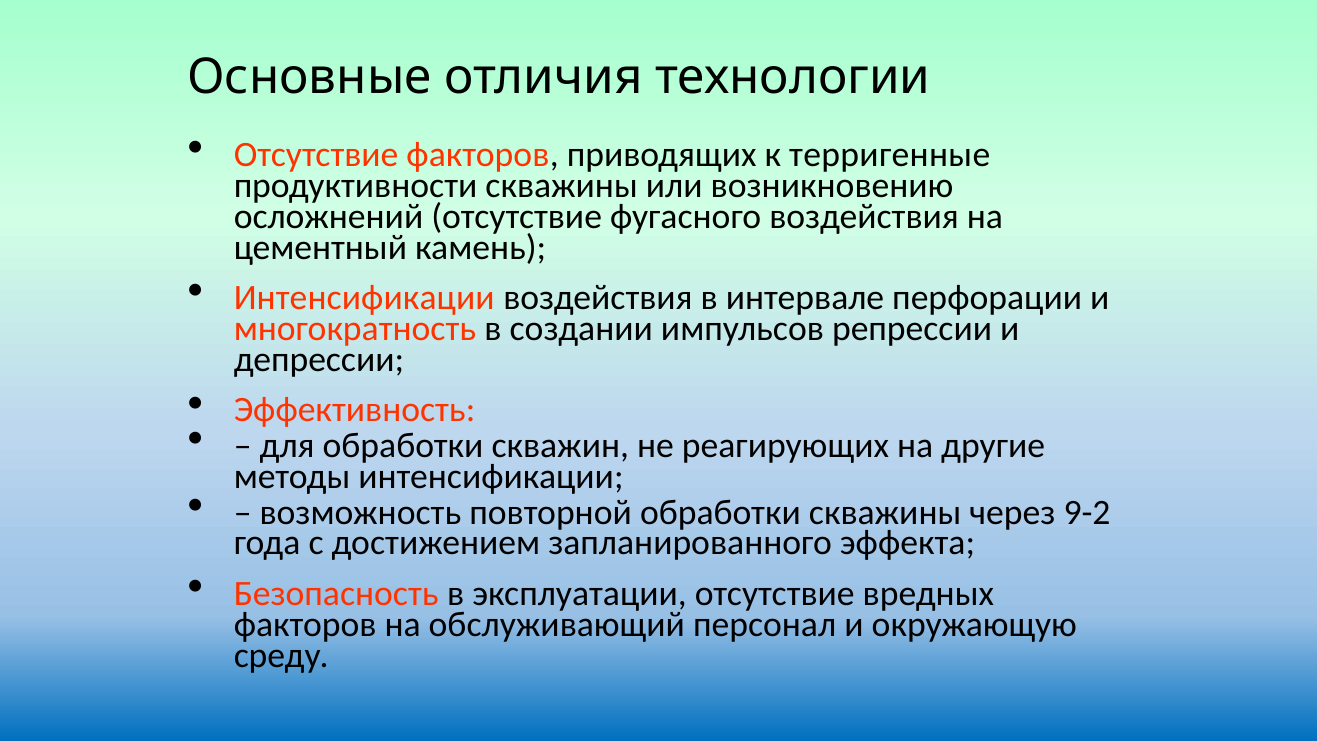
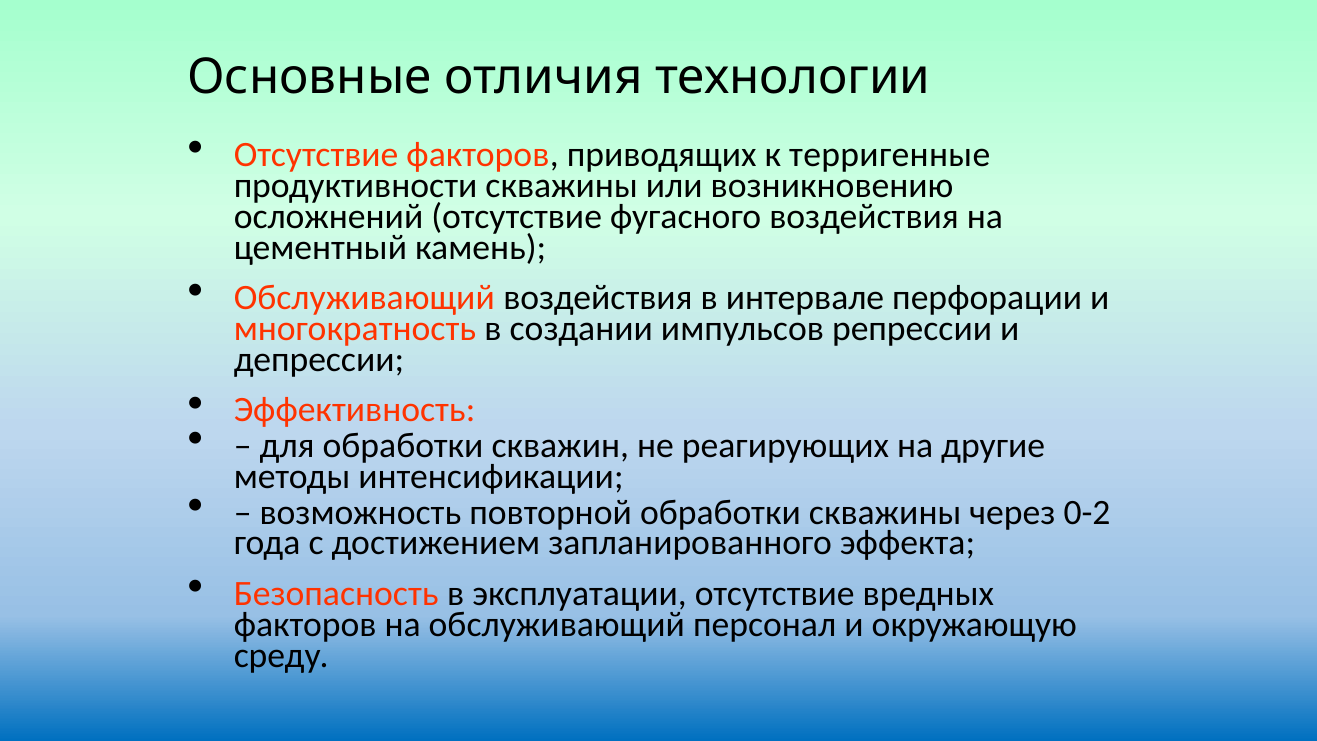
Интенсификации at (364, 298): Интенсификации -> Обслуживающий
9-2: 9-2 -> 0-2
